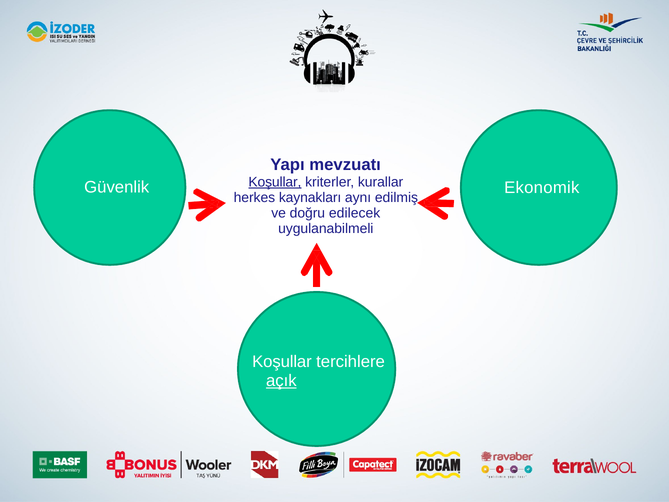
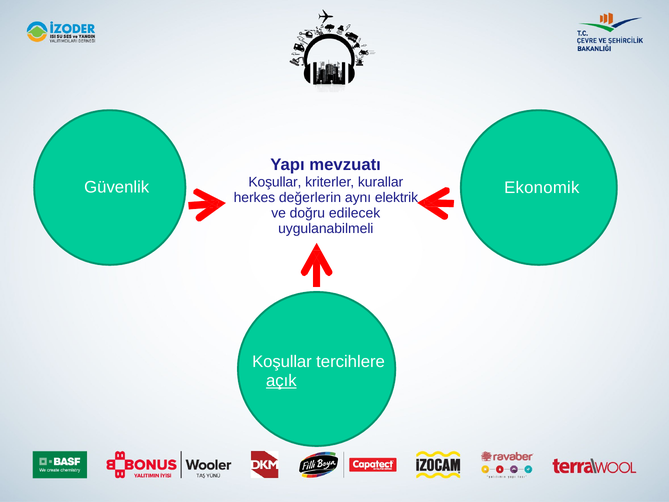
Koşullar at (275, 182) underline: present -> none
kaynakları: kaynakları -> değerlerin
edilmiş: edilmiş -> elektrik
